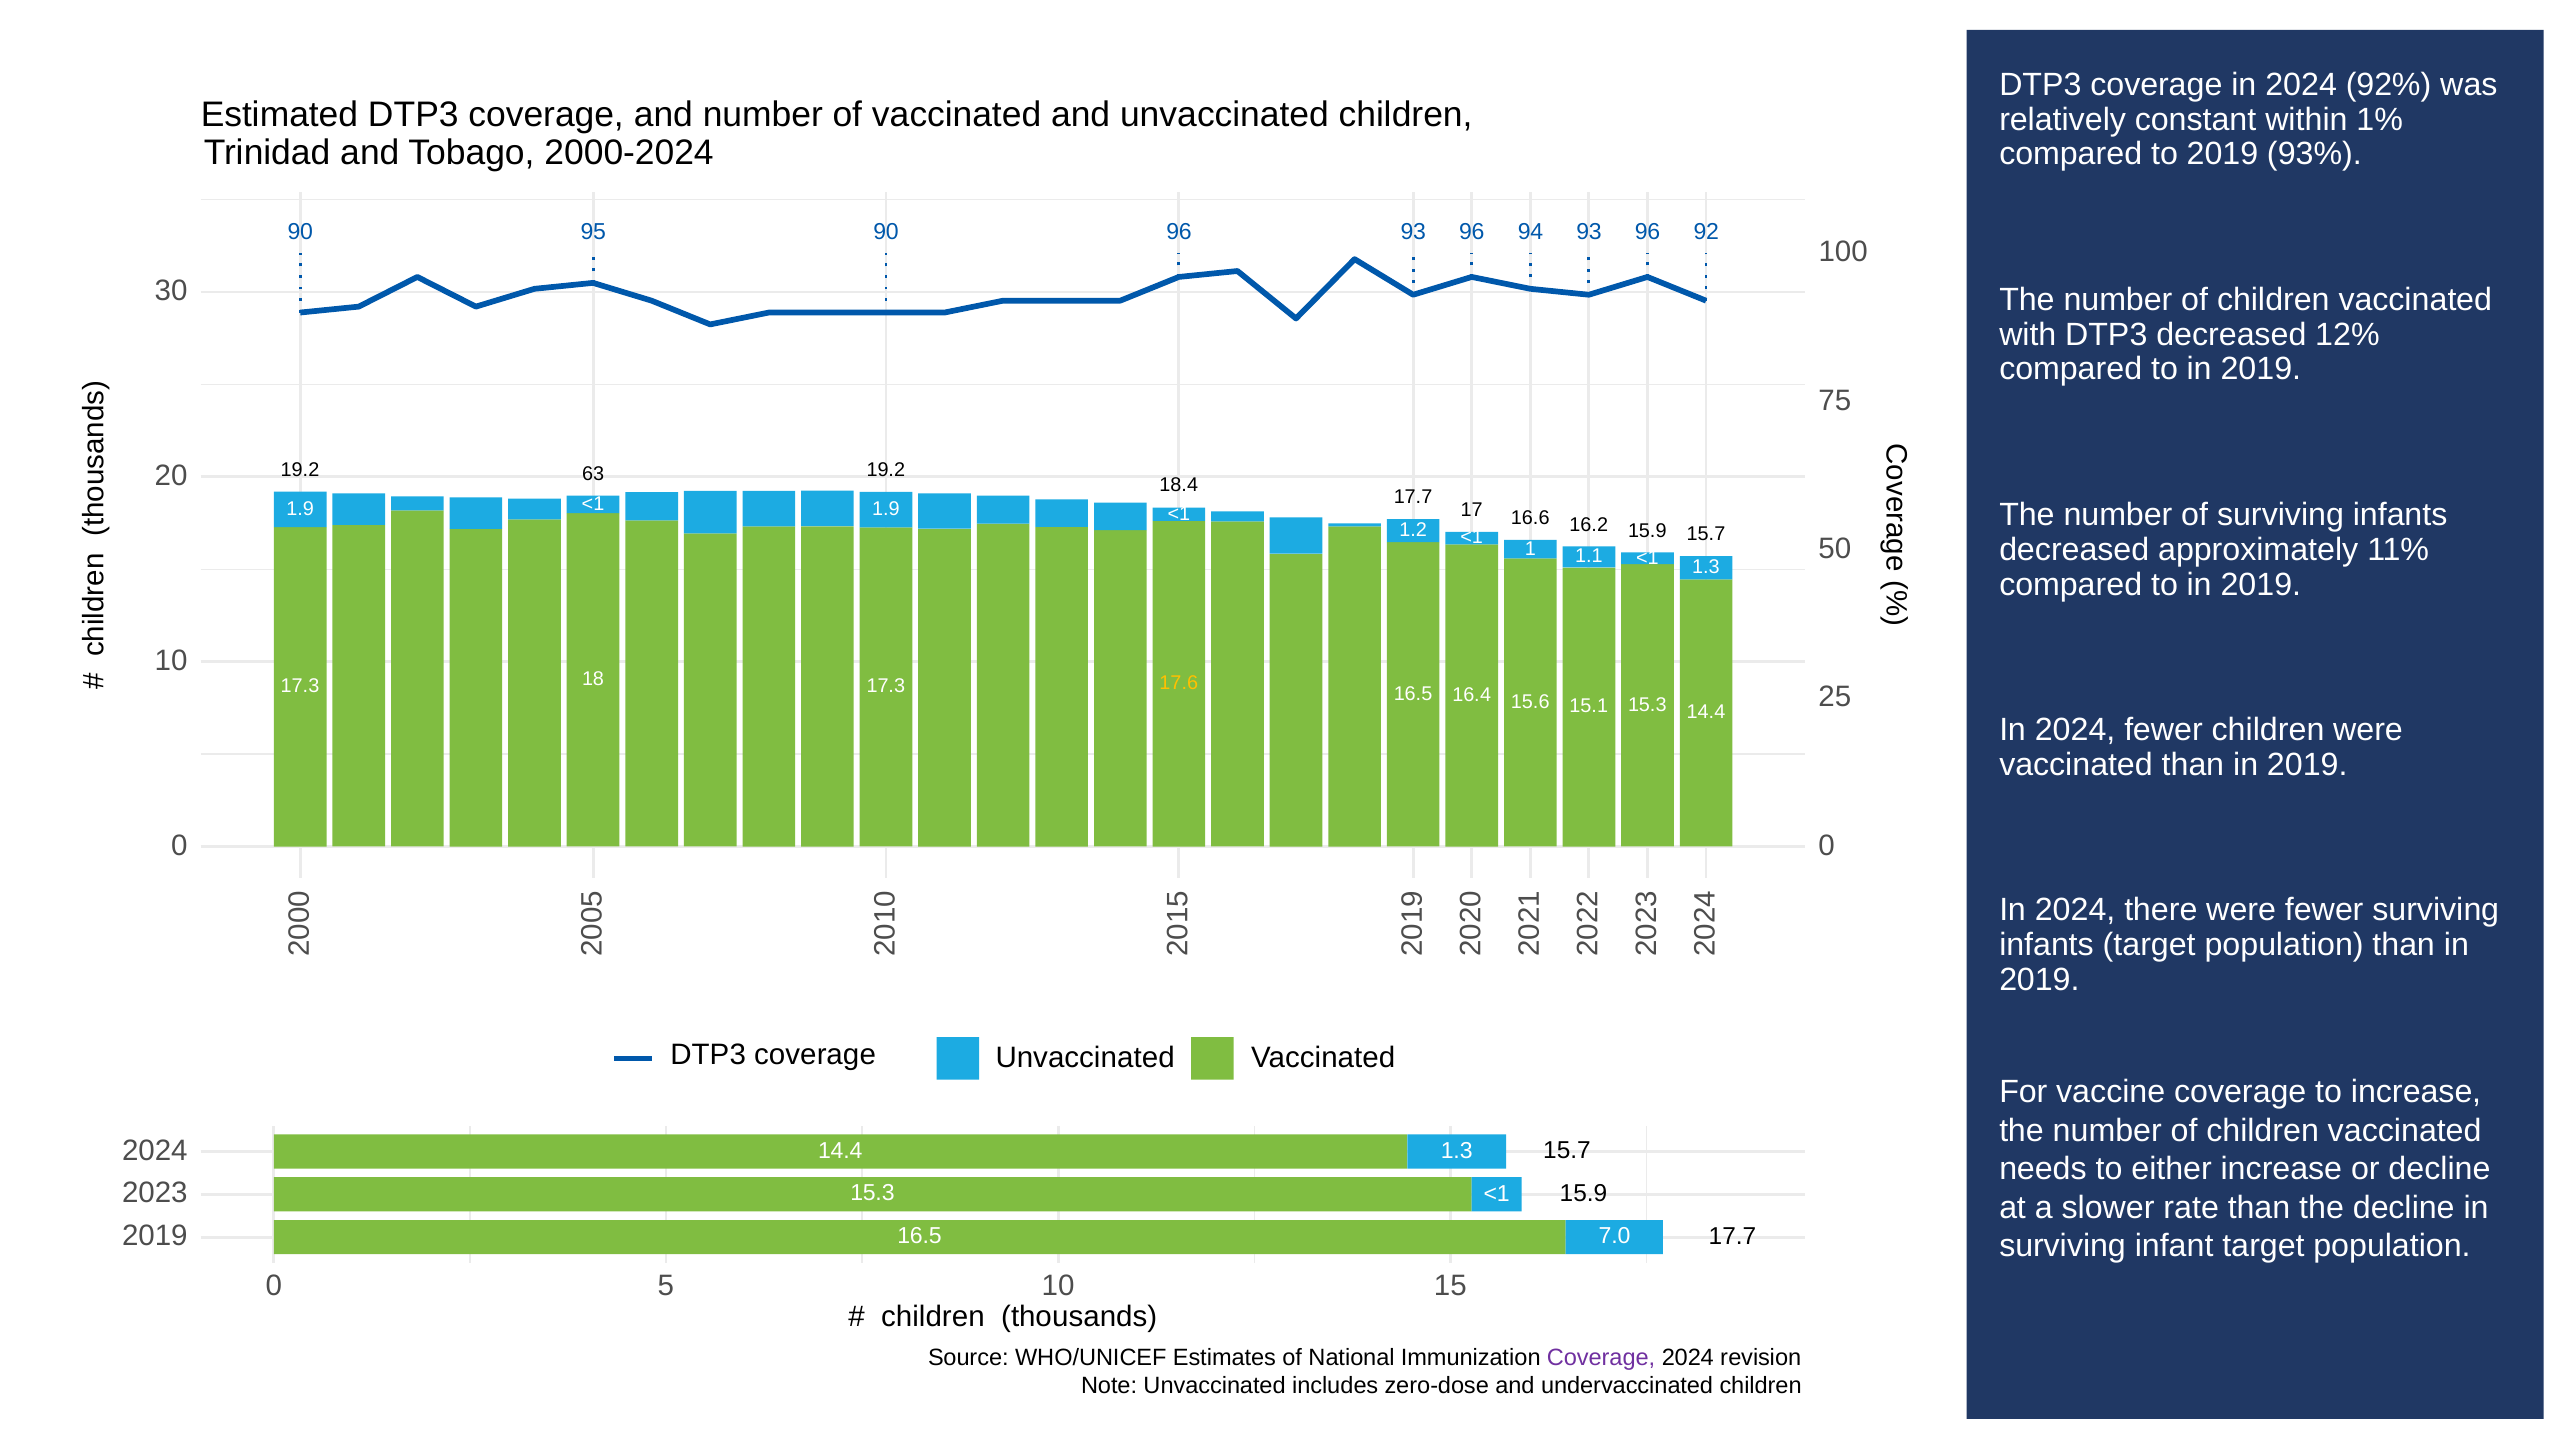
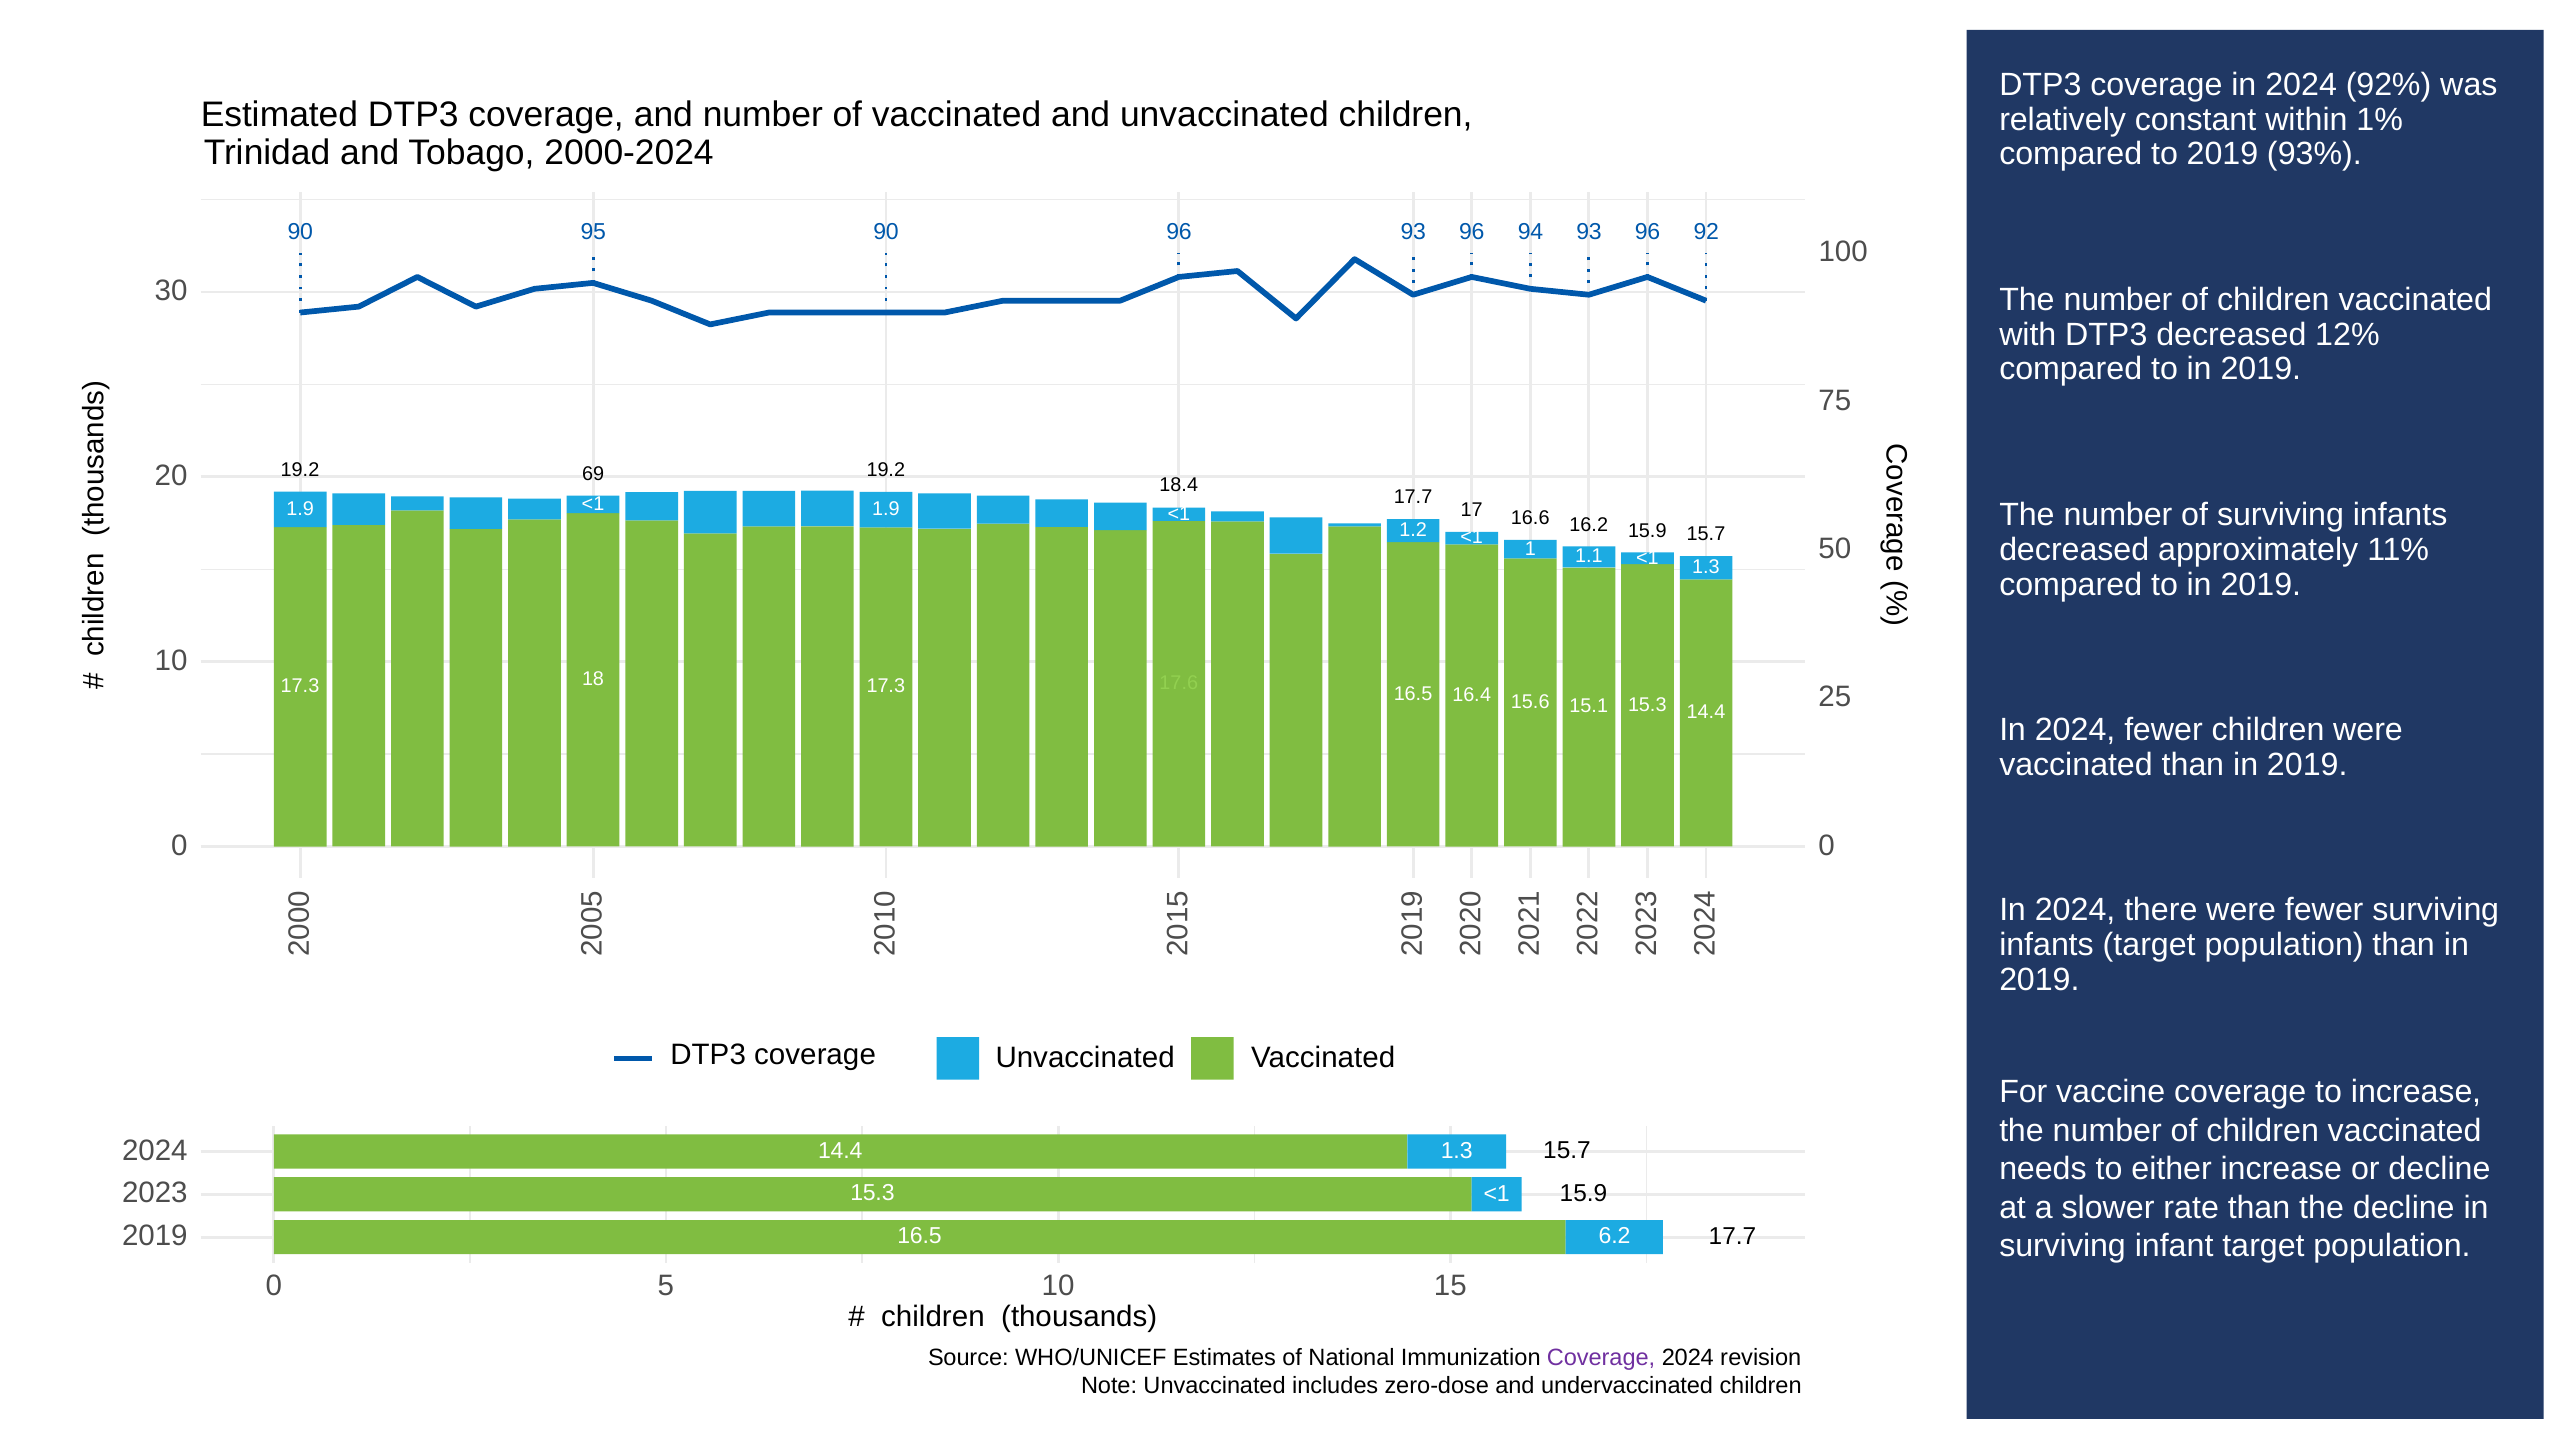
63: 63 -> 69
17.6 colour: yellow -> light green
7.0: 7.0 -> 6.2
